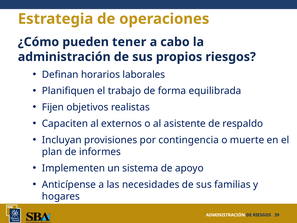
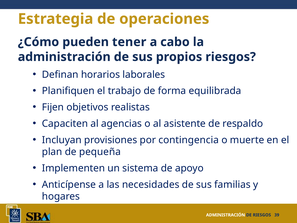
externos: externos -> agencias
informes: informes -> pequeña
